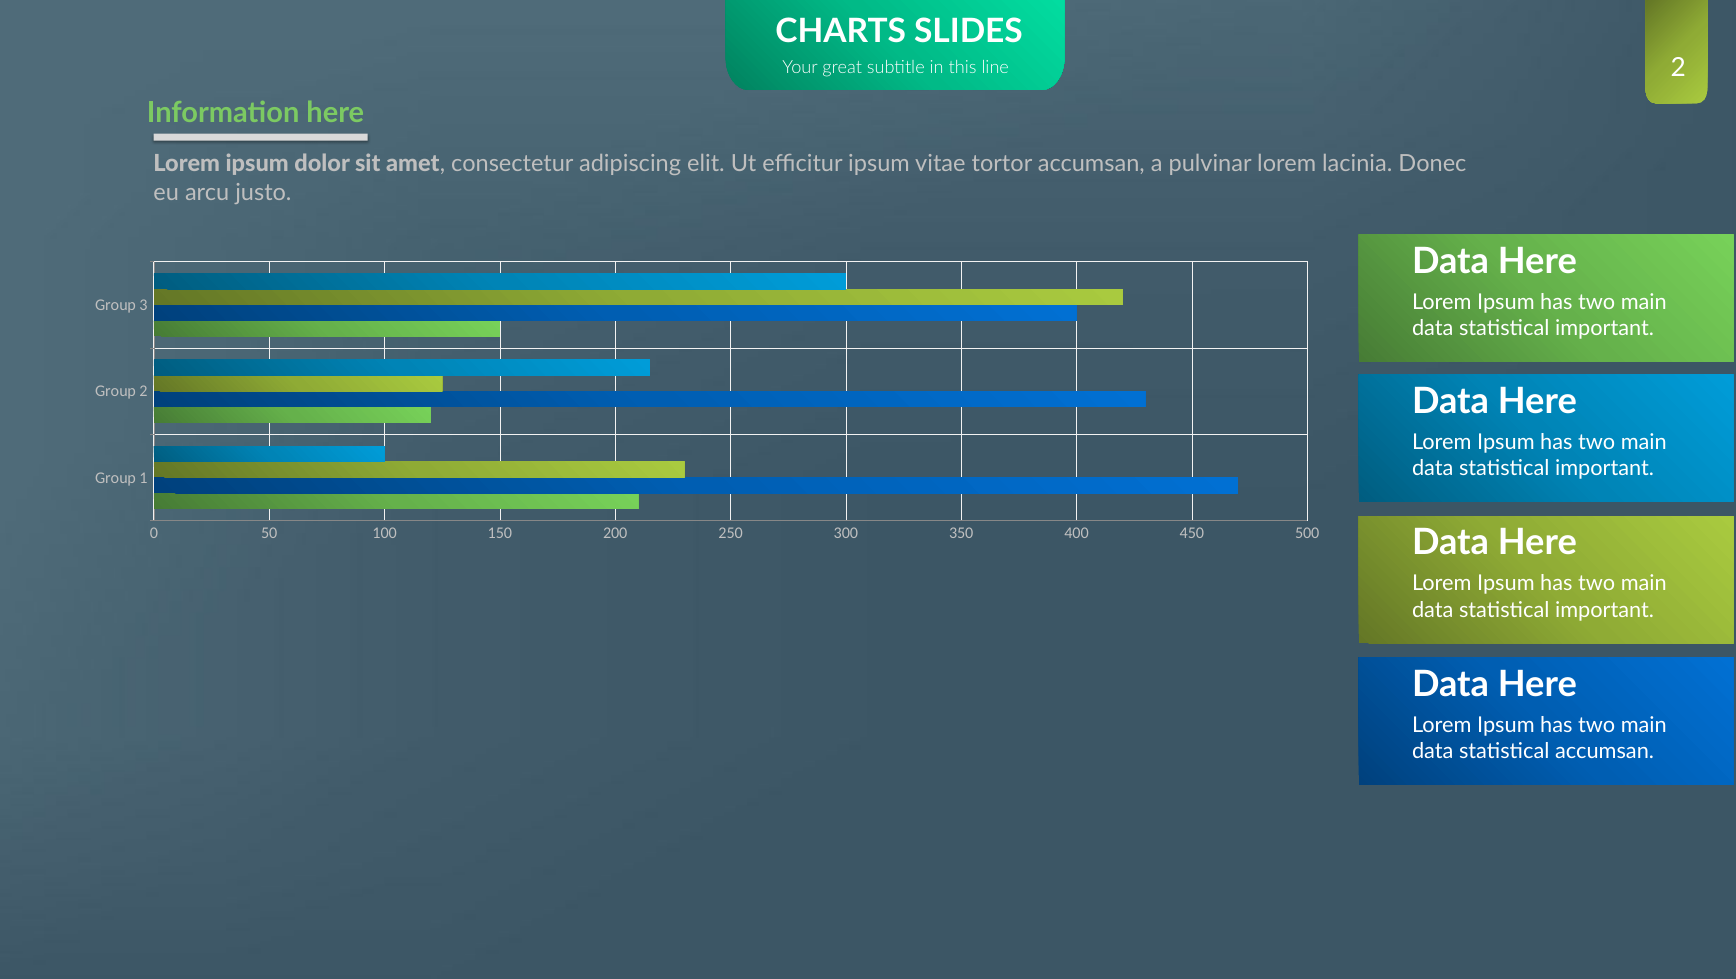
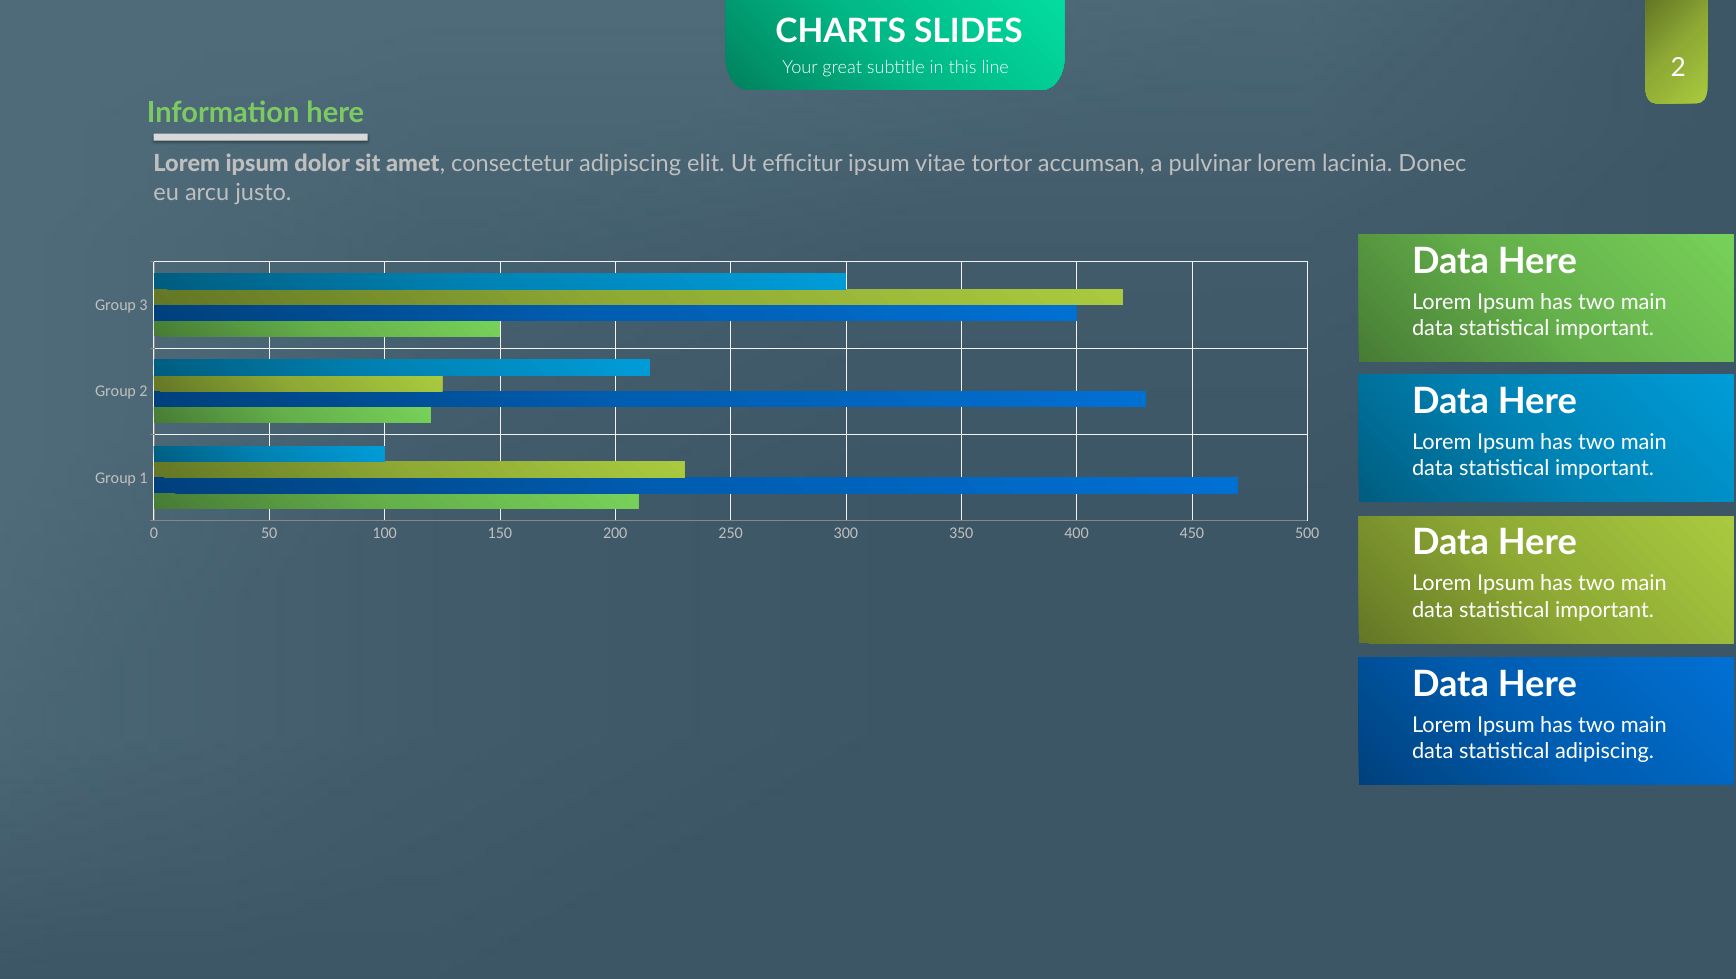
statistical accumsan: accumsan -> adipiscing
